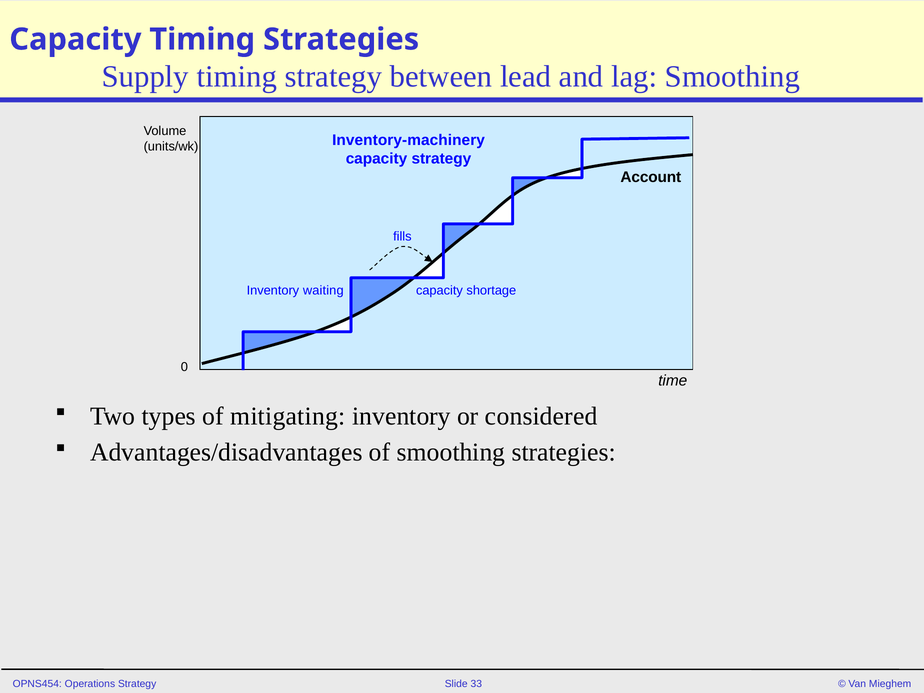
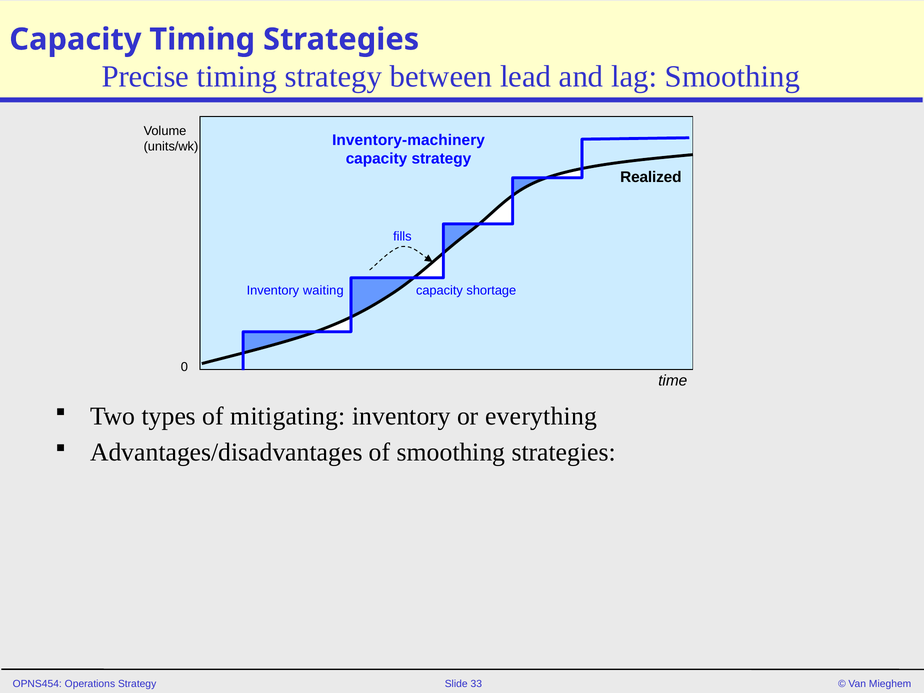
Supply: Supply -> Precise
Account: Account -> Realized
considered: considered -> everything
